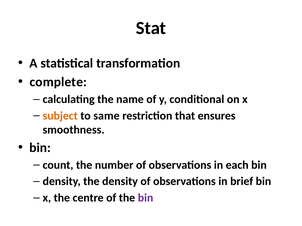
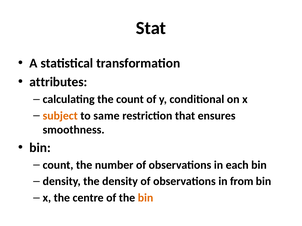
complete: complete -> attributes
the name: name -> count
brief: brief -> from
bin at (146, 198) colour: purple -> orange
